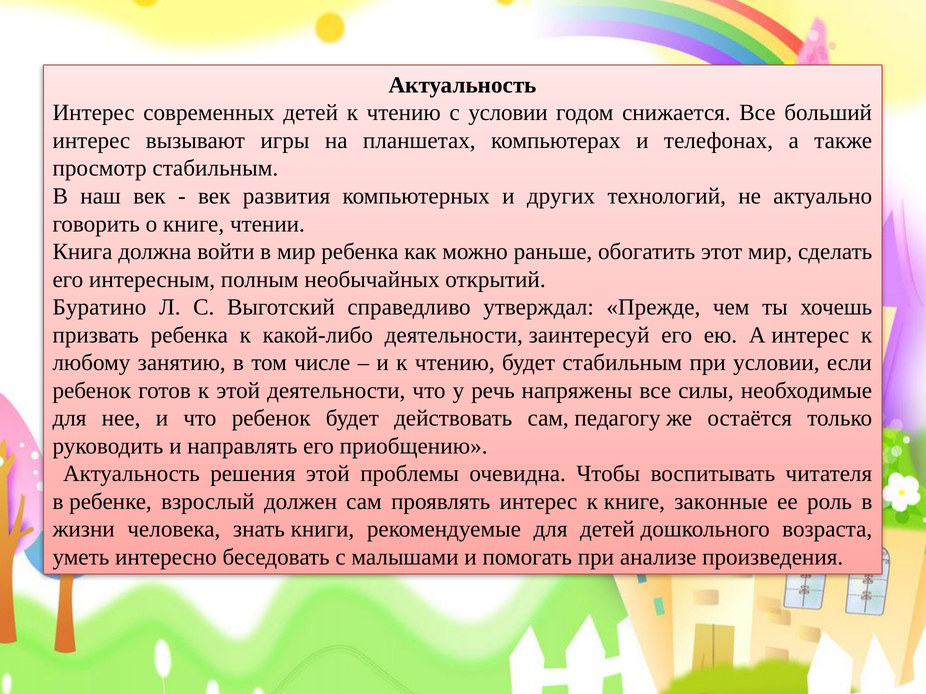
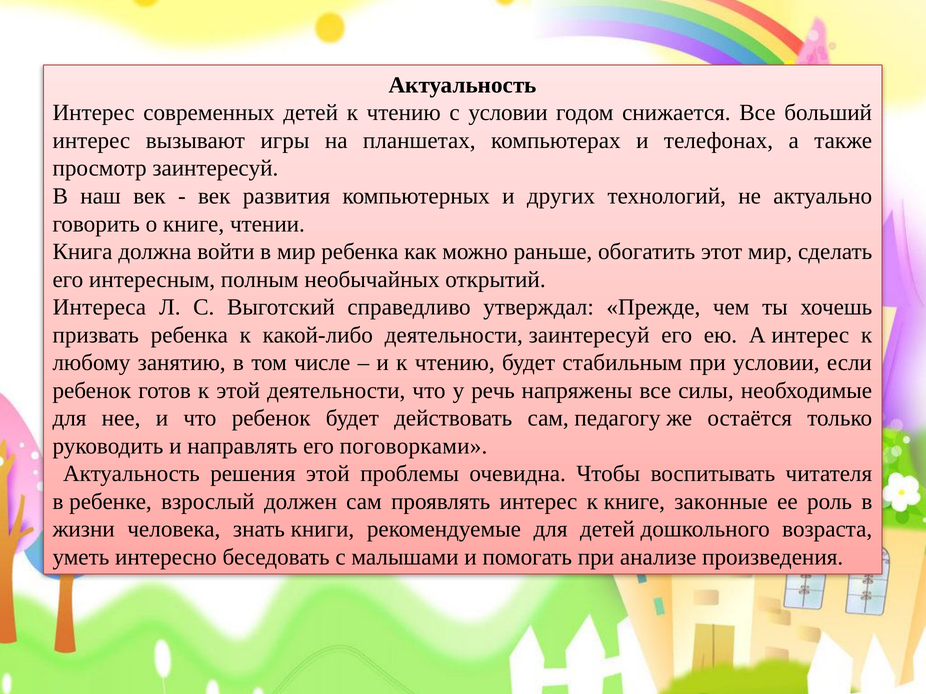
просмотр стабильным: стабильным -> заинтересуй
Буратино: Буратино -> Интереса
приобщению: приобщению -> поговорками
